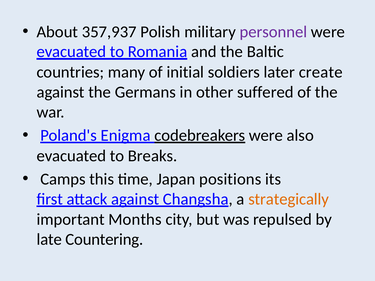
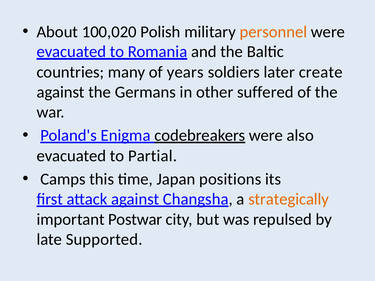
357,937: 357,937 -> 100,020
personnel colour: purple -> orange
initial: initial -> years
Breaks: Breaks -> Partial
Months: Months -> Postwar
Countering: Countering -> Supported
